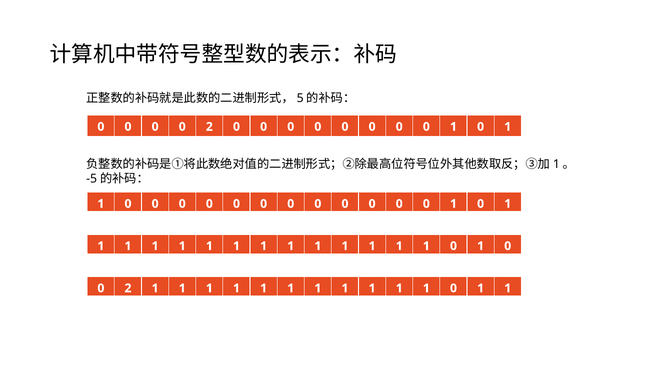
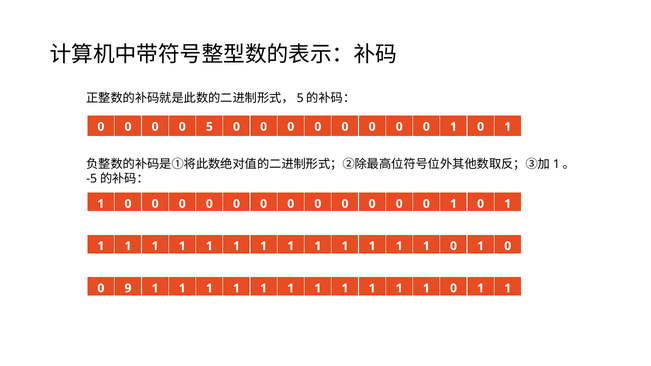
0 0 0 2: 2 -> 5
2 at (128, 288): 2 -> 9
